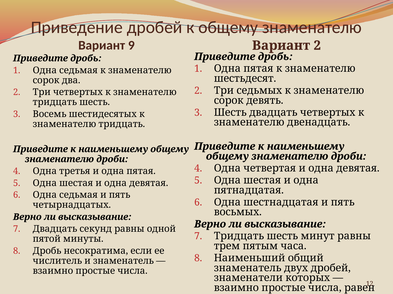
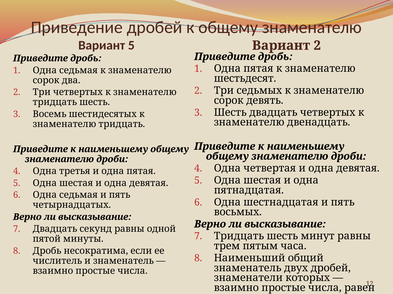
Вариант 9: 9 -> 5
